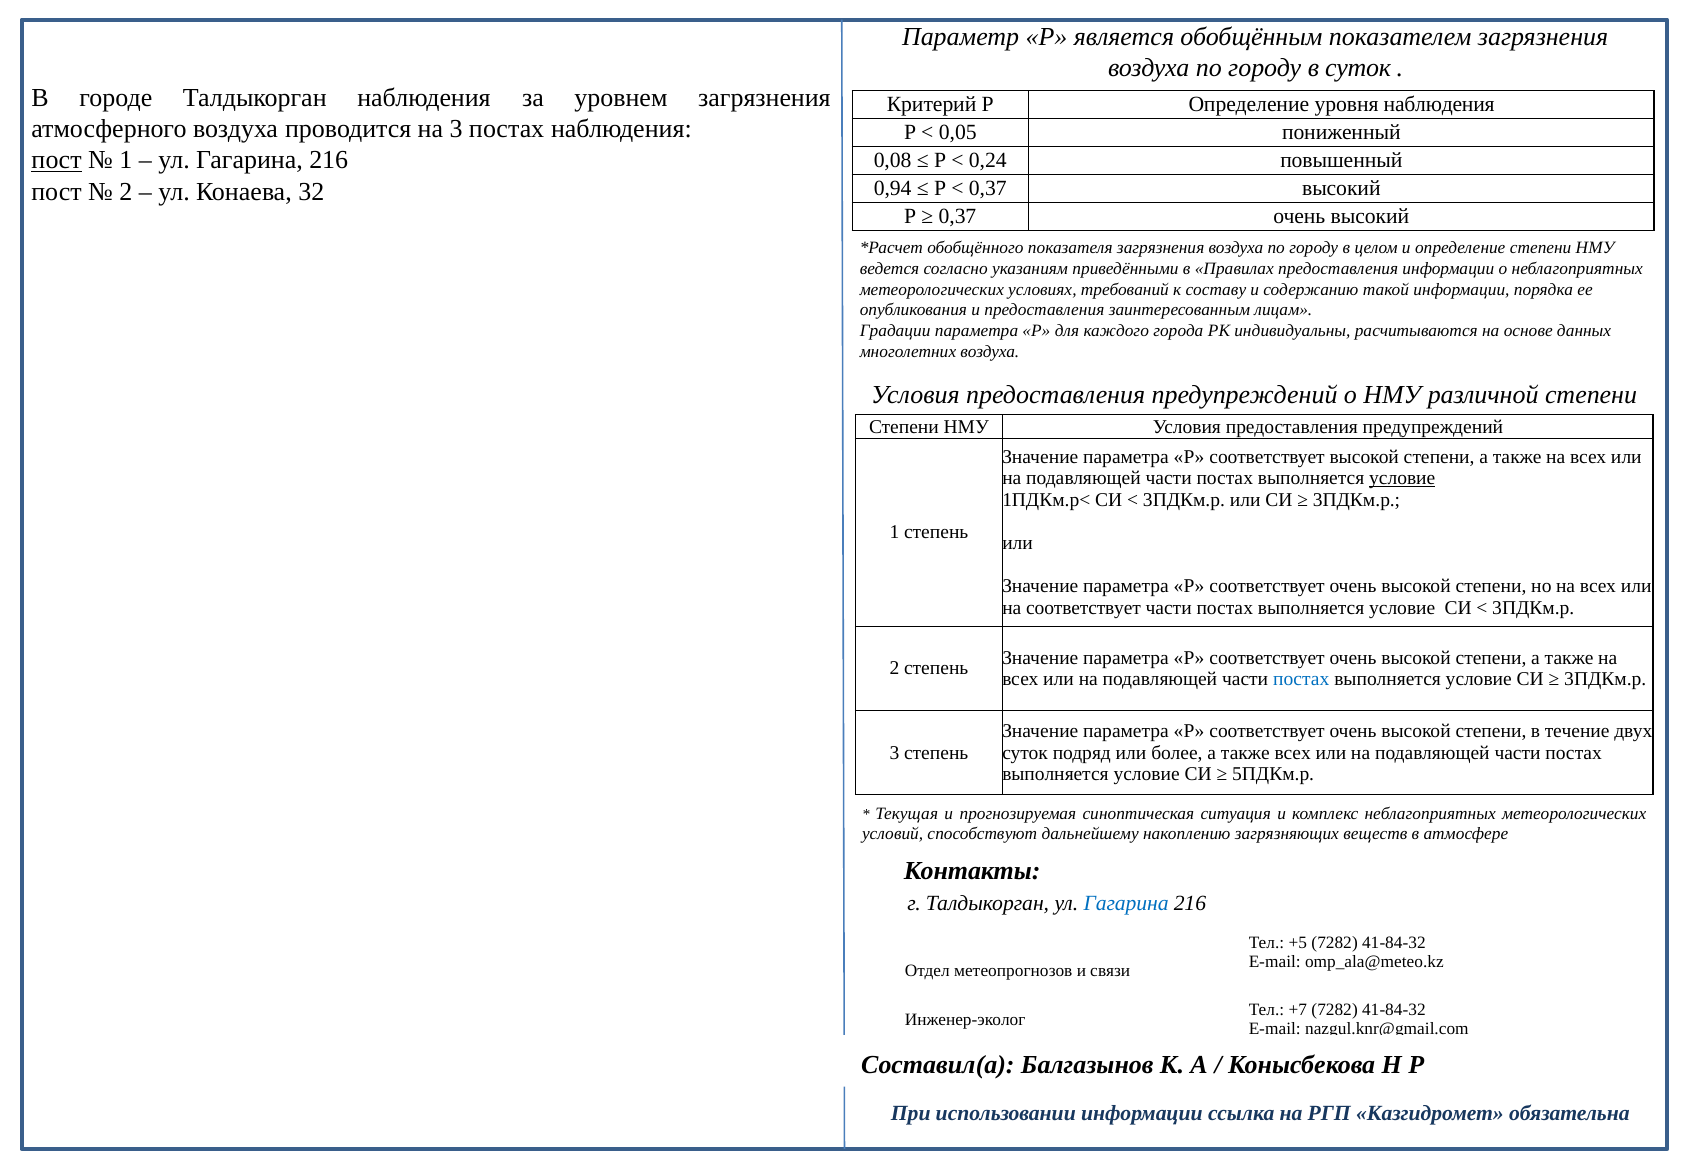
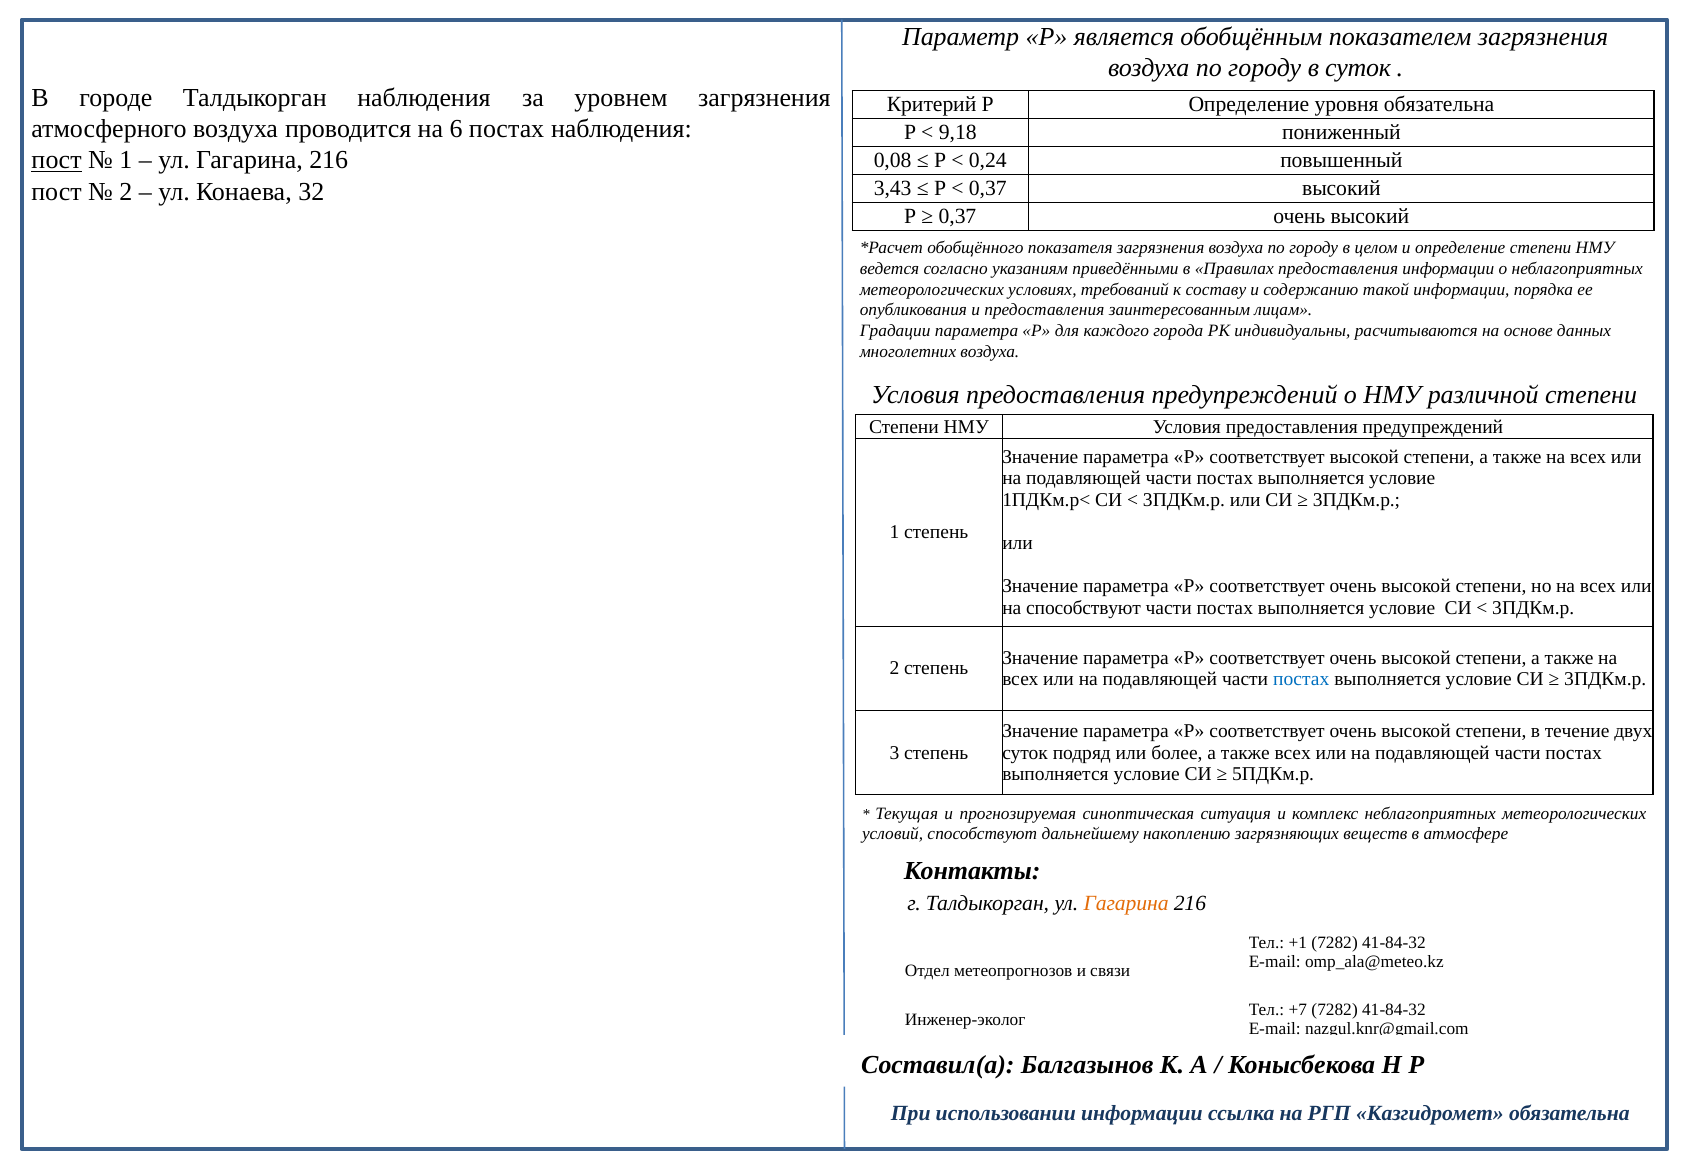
уровня наблюдения: наблюдения -> обязательна
на 3: 3 -> 6
0,05: 0,05 -> 9,18
0,94: 0,94 -> 3,43
условие at (1402, 479) underline: present -> none
на соответствует: соответствует -> способствуют
Гагарина at (1126, 903) colour: blue -> orange
+5: +5 -> +1
